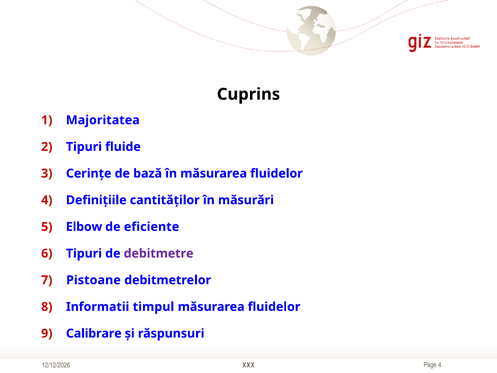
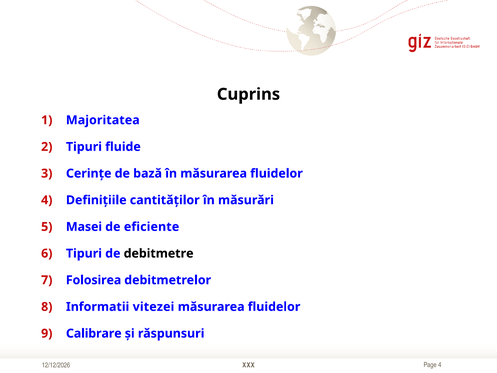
Elbow: Elbow -> Masei
debitmetre colour: purple -> black
Pistoane: Pistoane -> Folosirea
timpul: timpul -> vitezei
